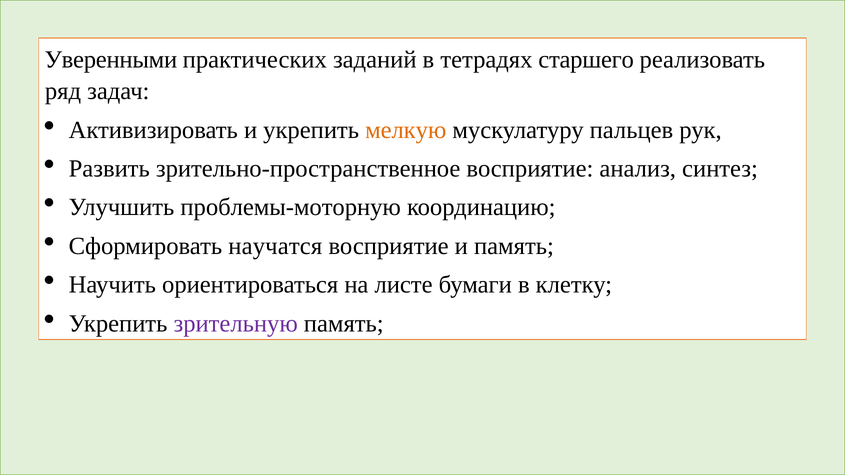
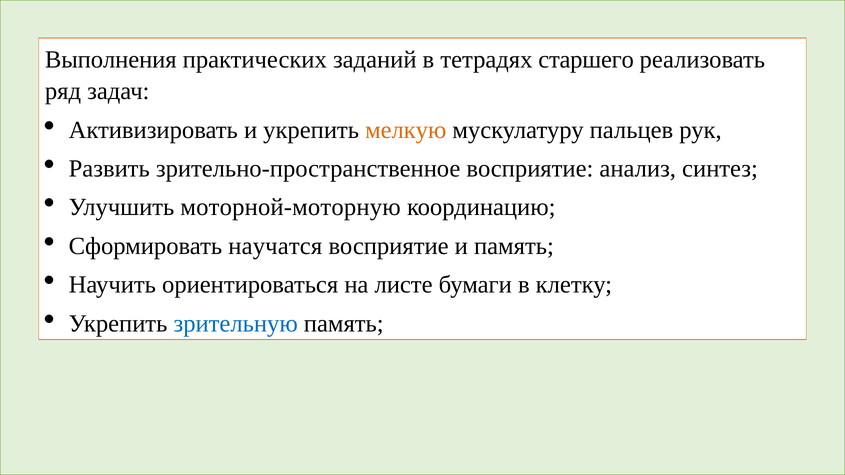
Уверенными: Уверенными -> Выполнения
проблемы-моторную: проблемы-моторную -> моторной-моторную
зрительную colour: purple -> blue
